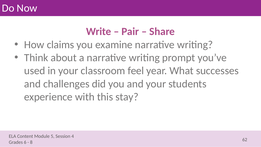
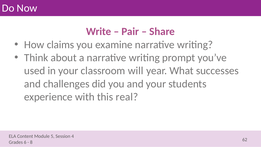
feel: feel -> will
stay: stay -> real
